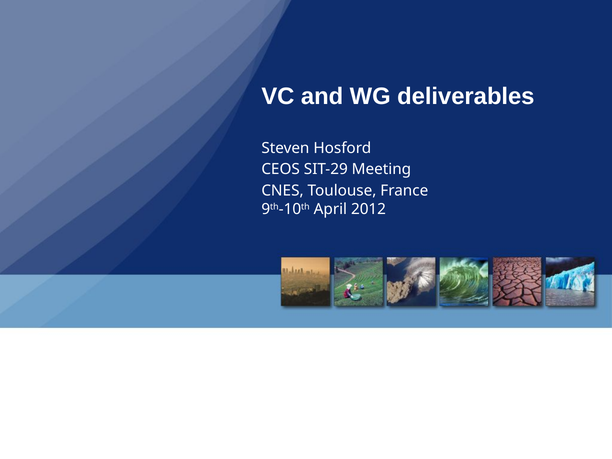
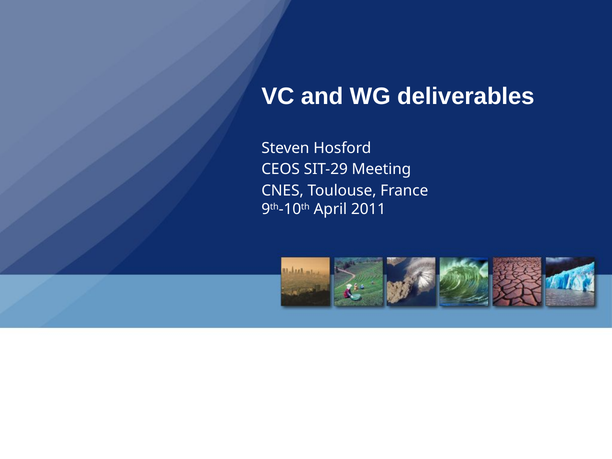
2012: 2012 -> 2011
